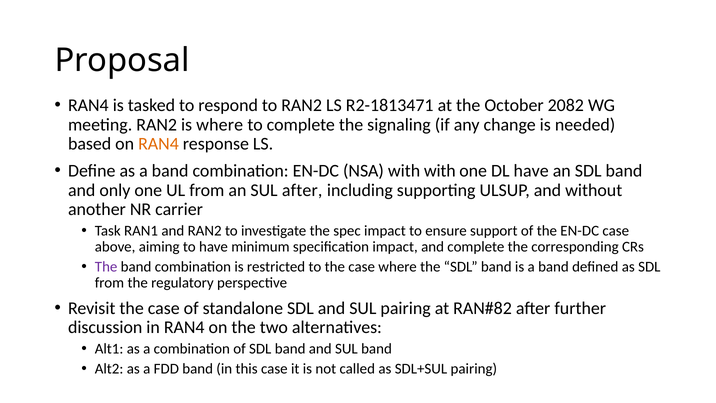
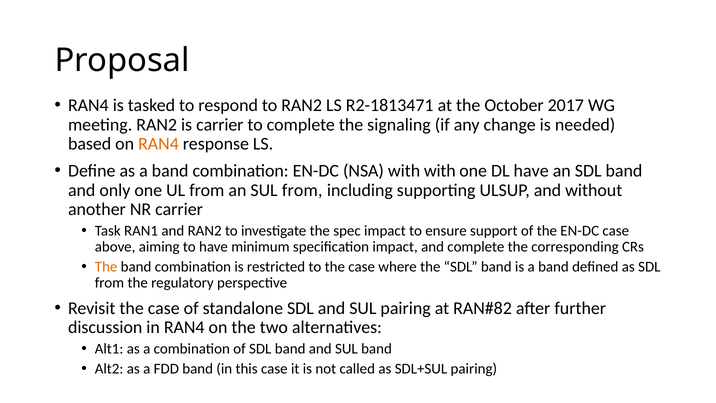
2082: 2082 -> 2017
is where: where -> carrier
SUL after: after -> from
The at (106, 267) colour: purple -> orange
